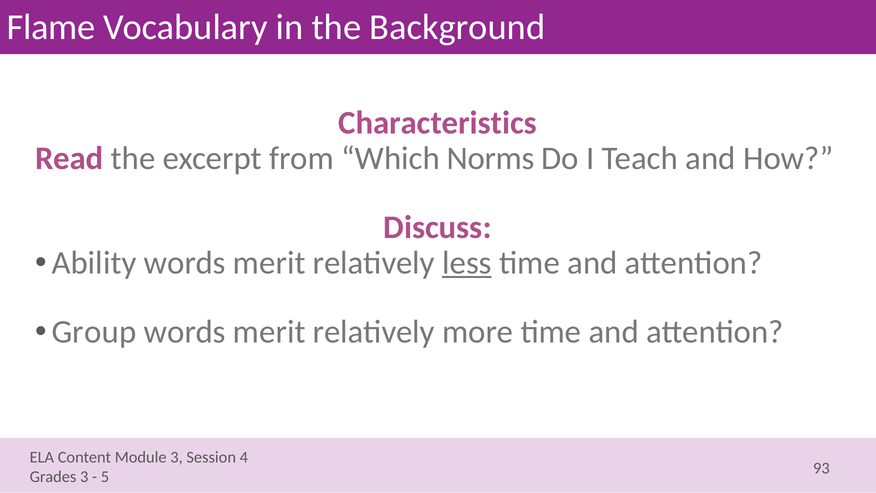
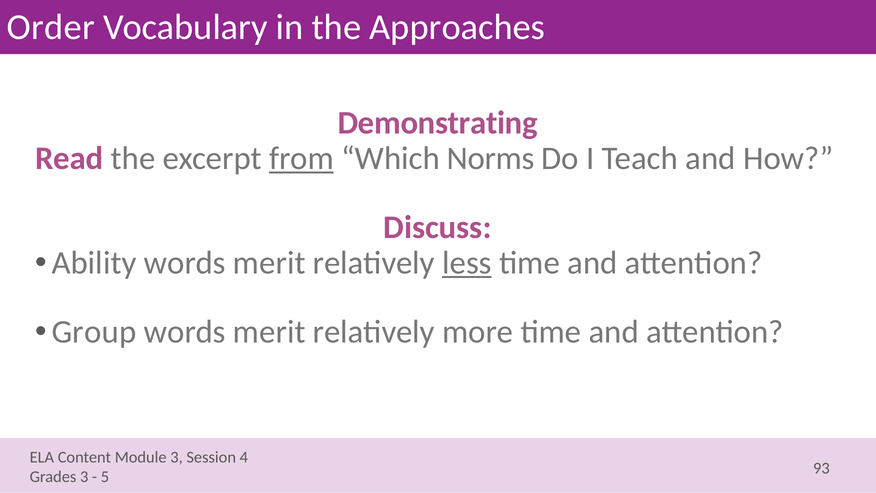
Flame: Flame -> Order
Background: Background -> Approaches
Characteristics: Characteristics -> Demonstrating
from underline: none -> present
